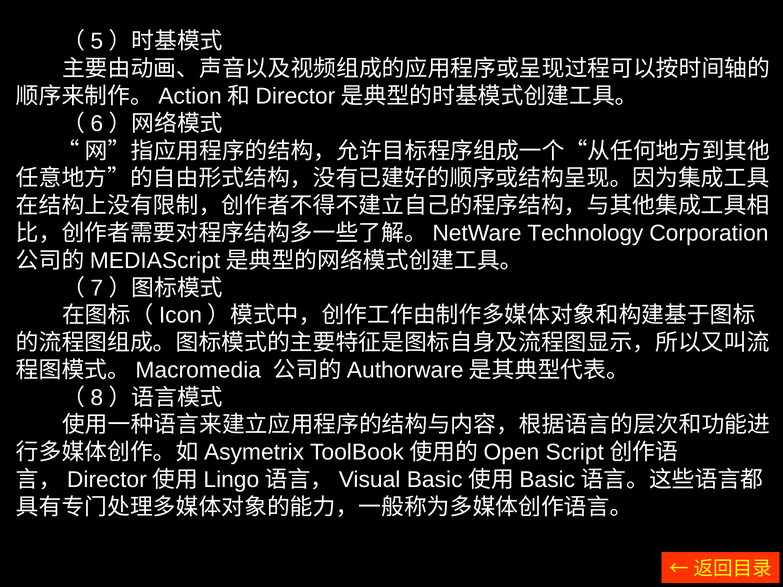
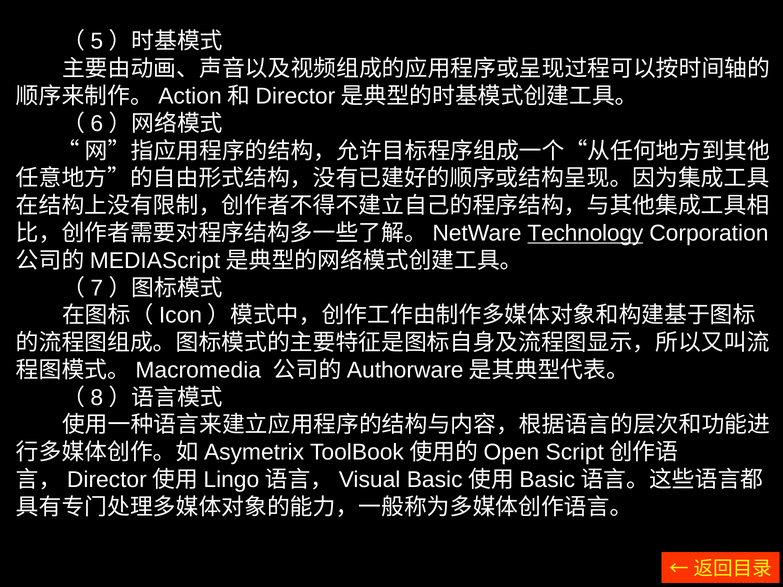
Technology underline: none -> present
